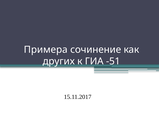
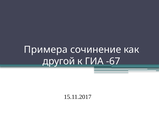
других: других -> другой
-51: -51 -> -67
